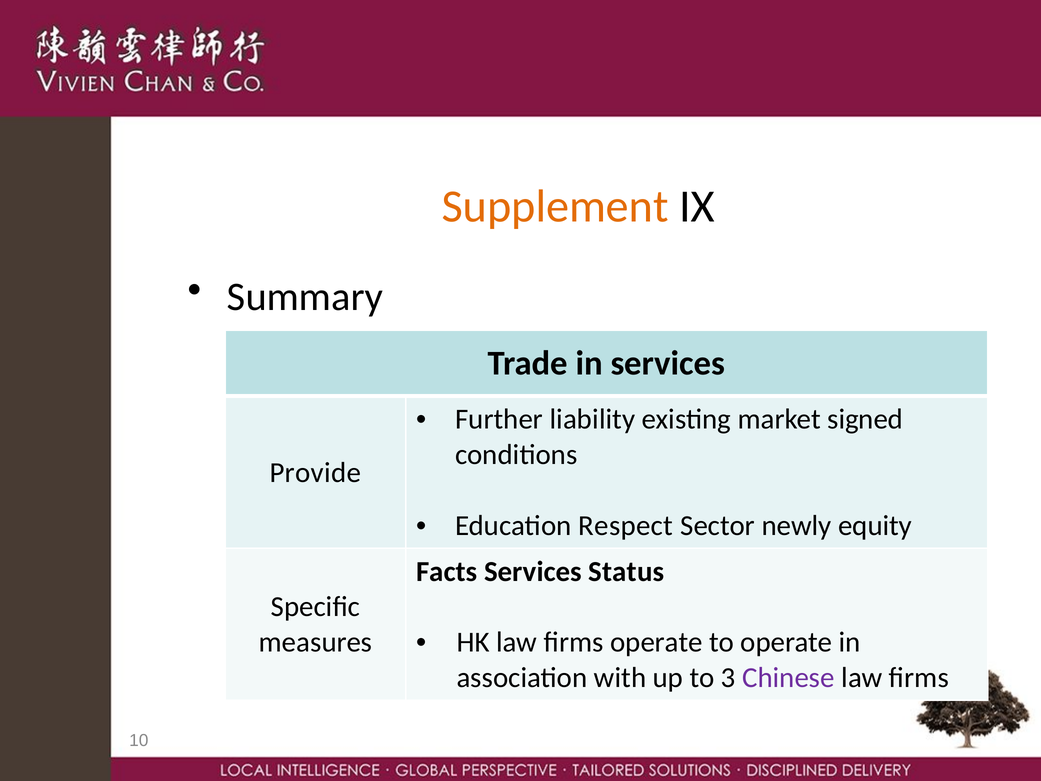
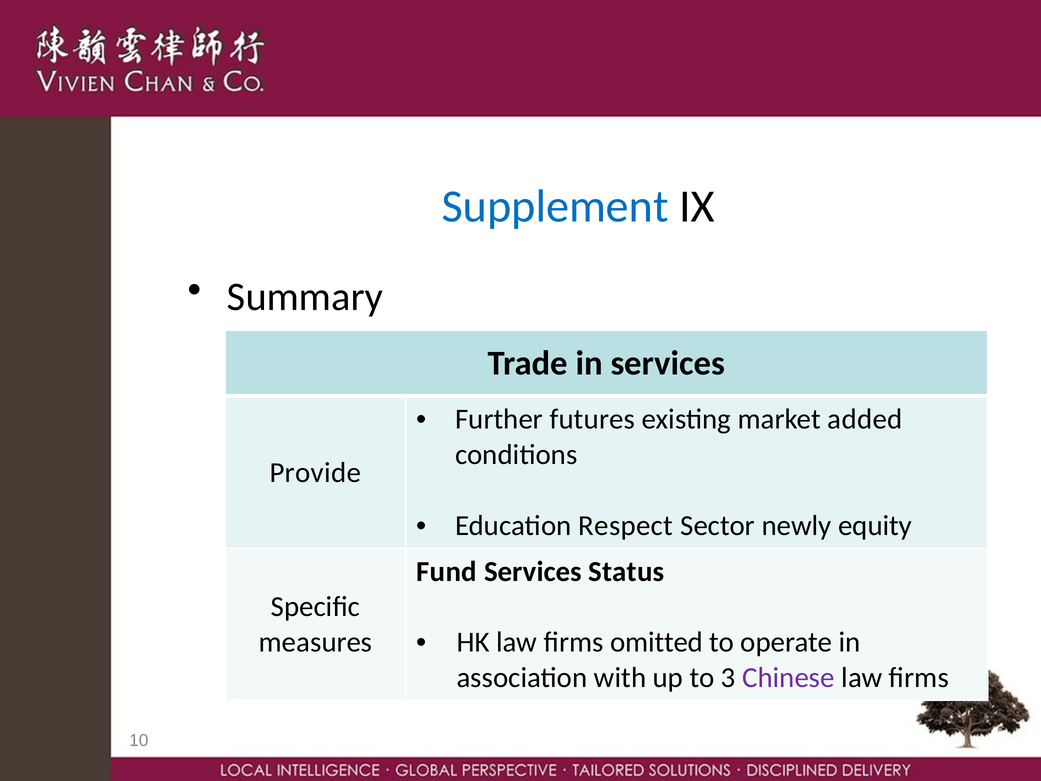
Supplement colour: orange -> blue
liability: liability -> futures
signed: signed -> added
Facts: Facts -> Fund
firms operate: operate -> omitted
